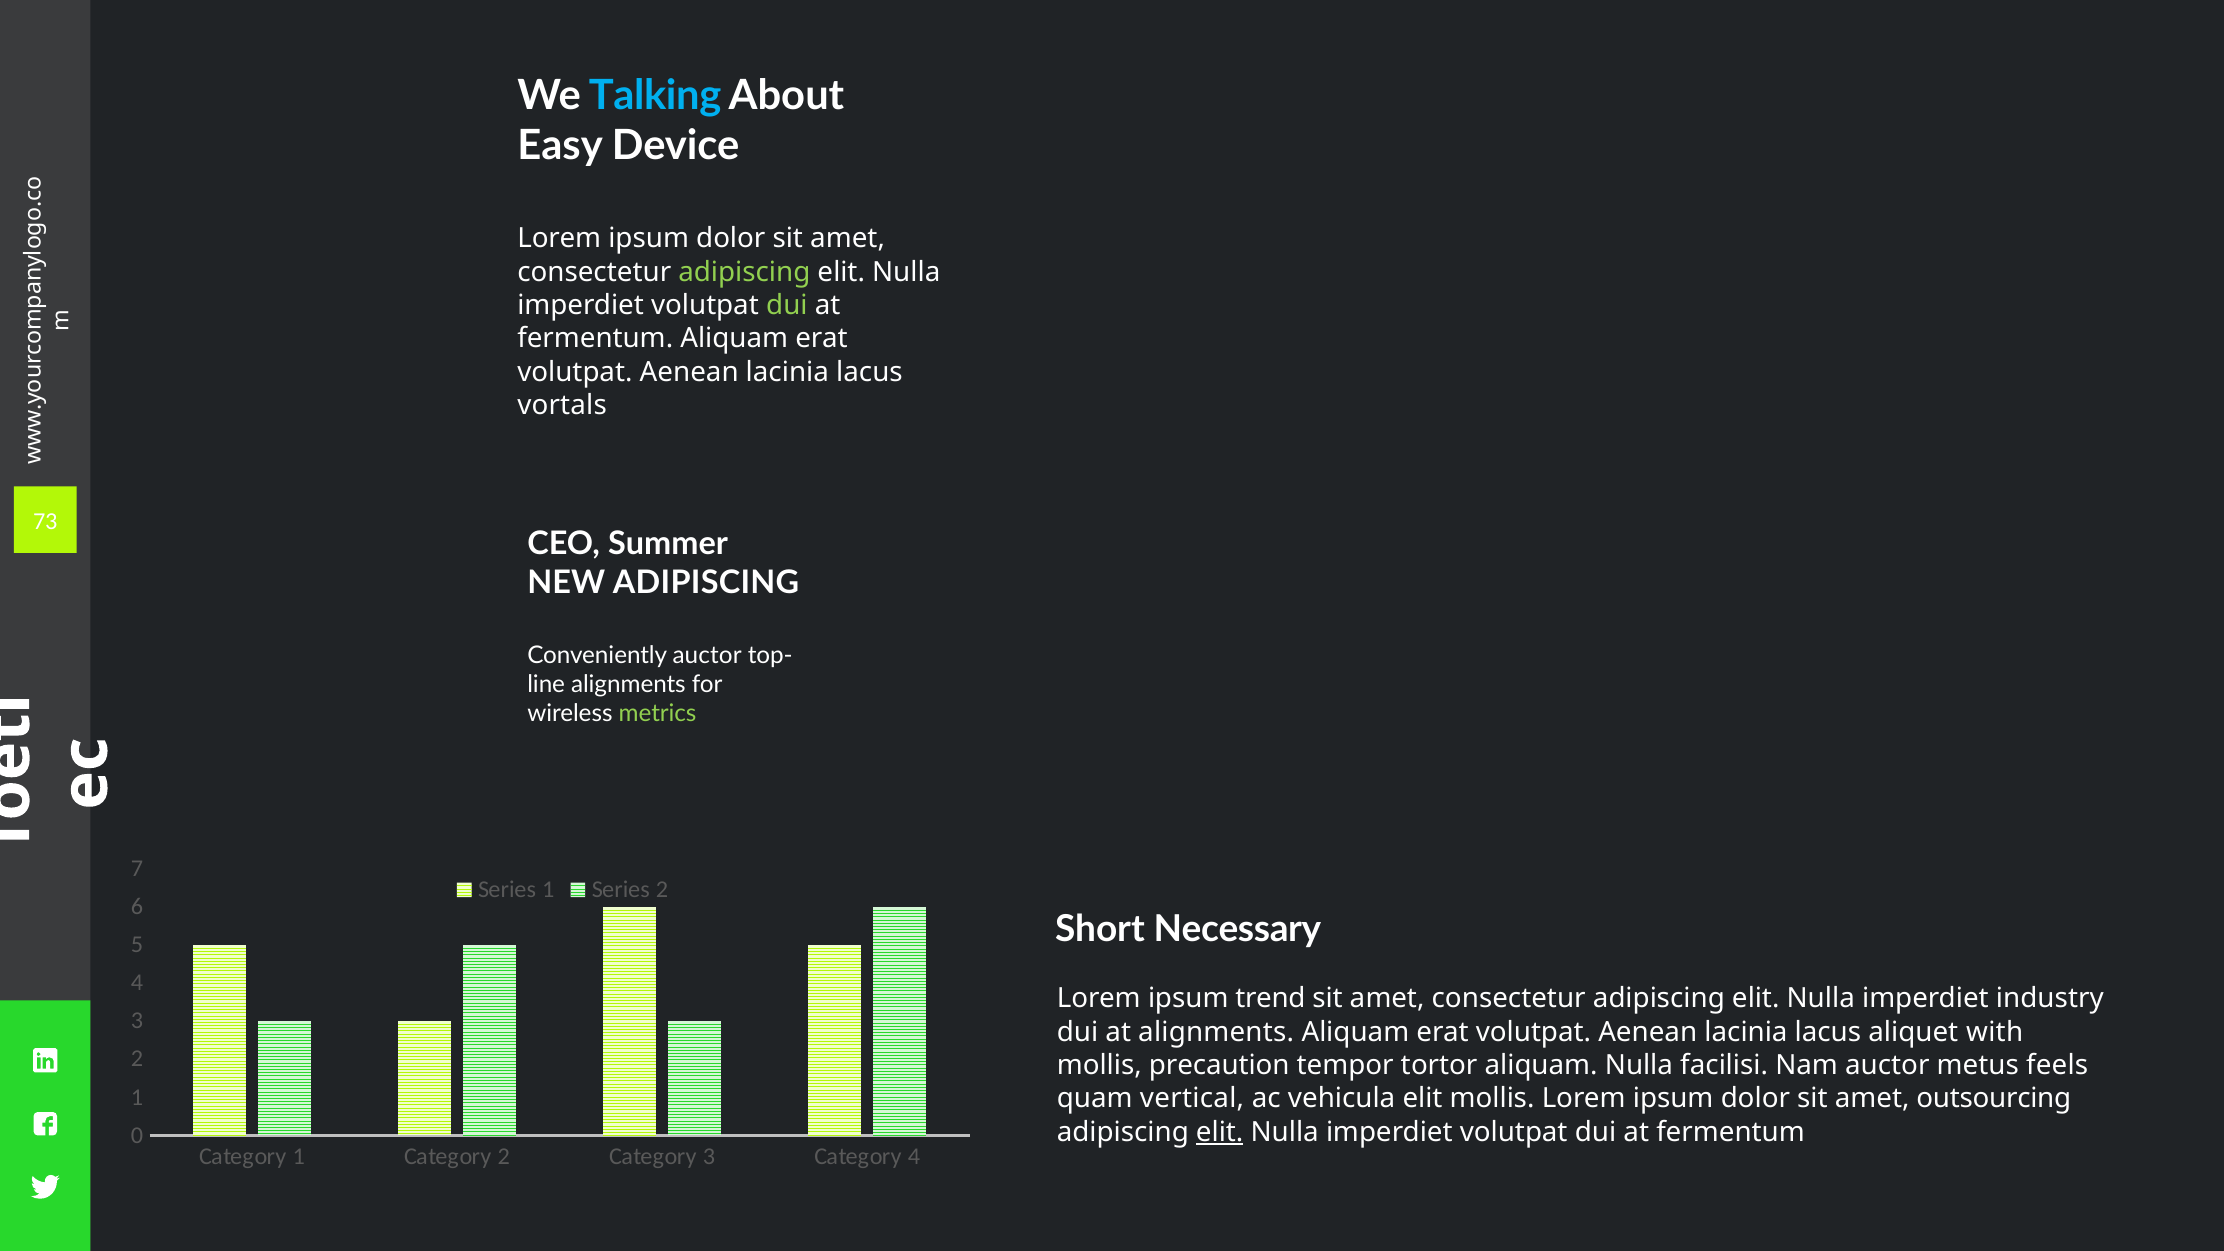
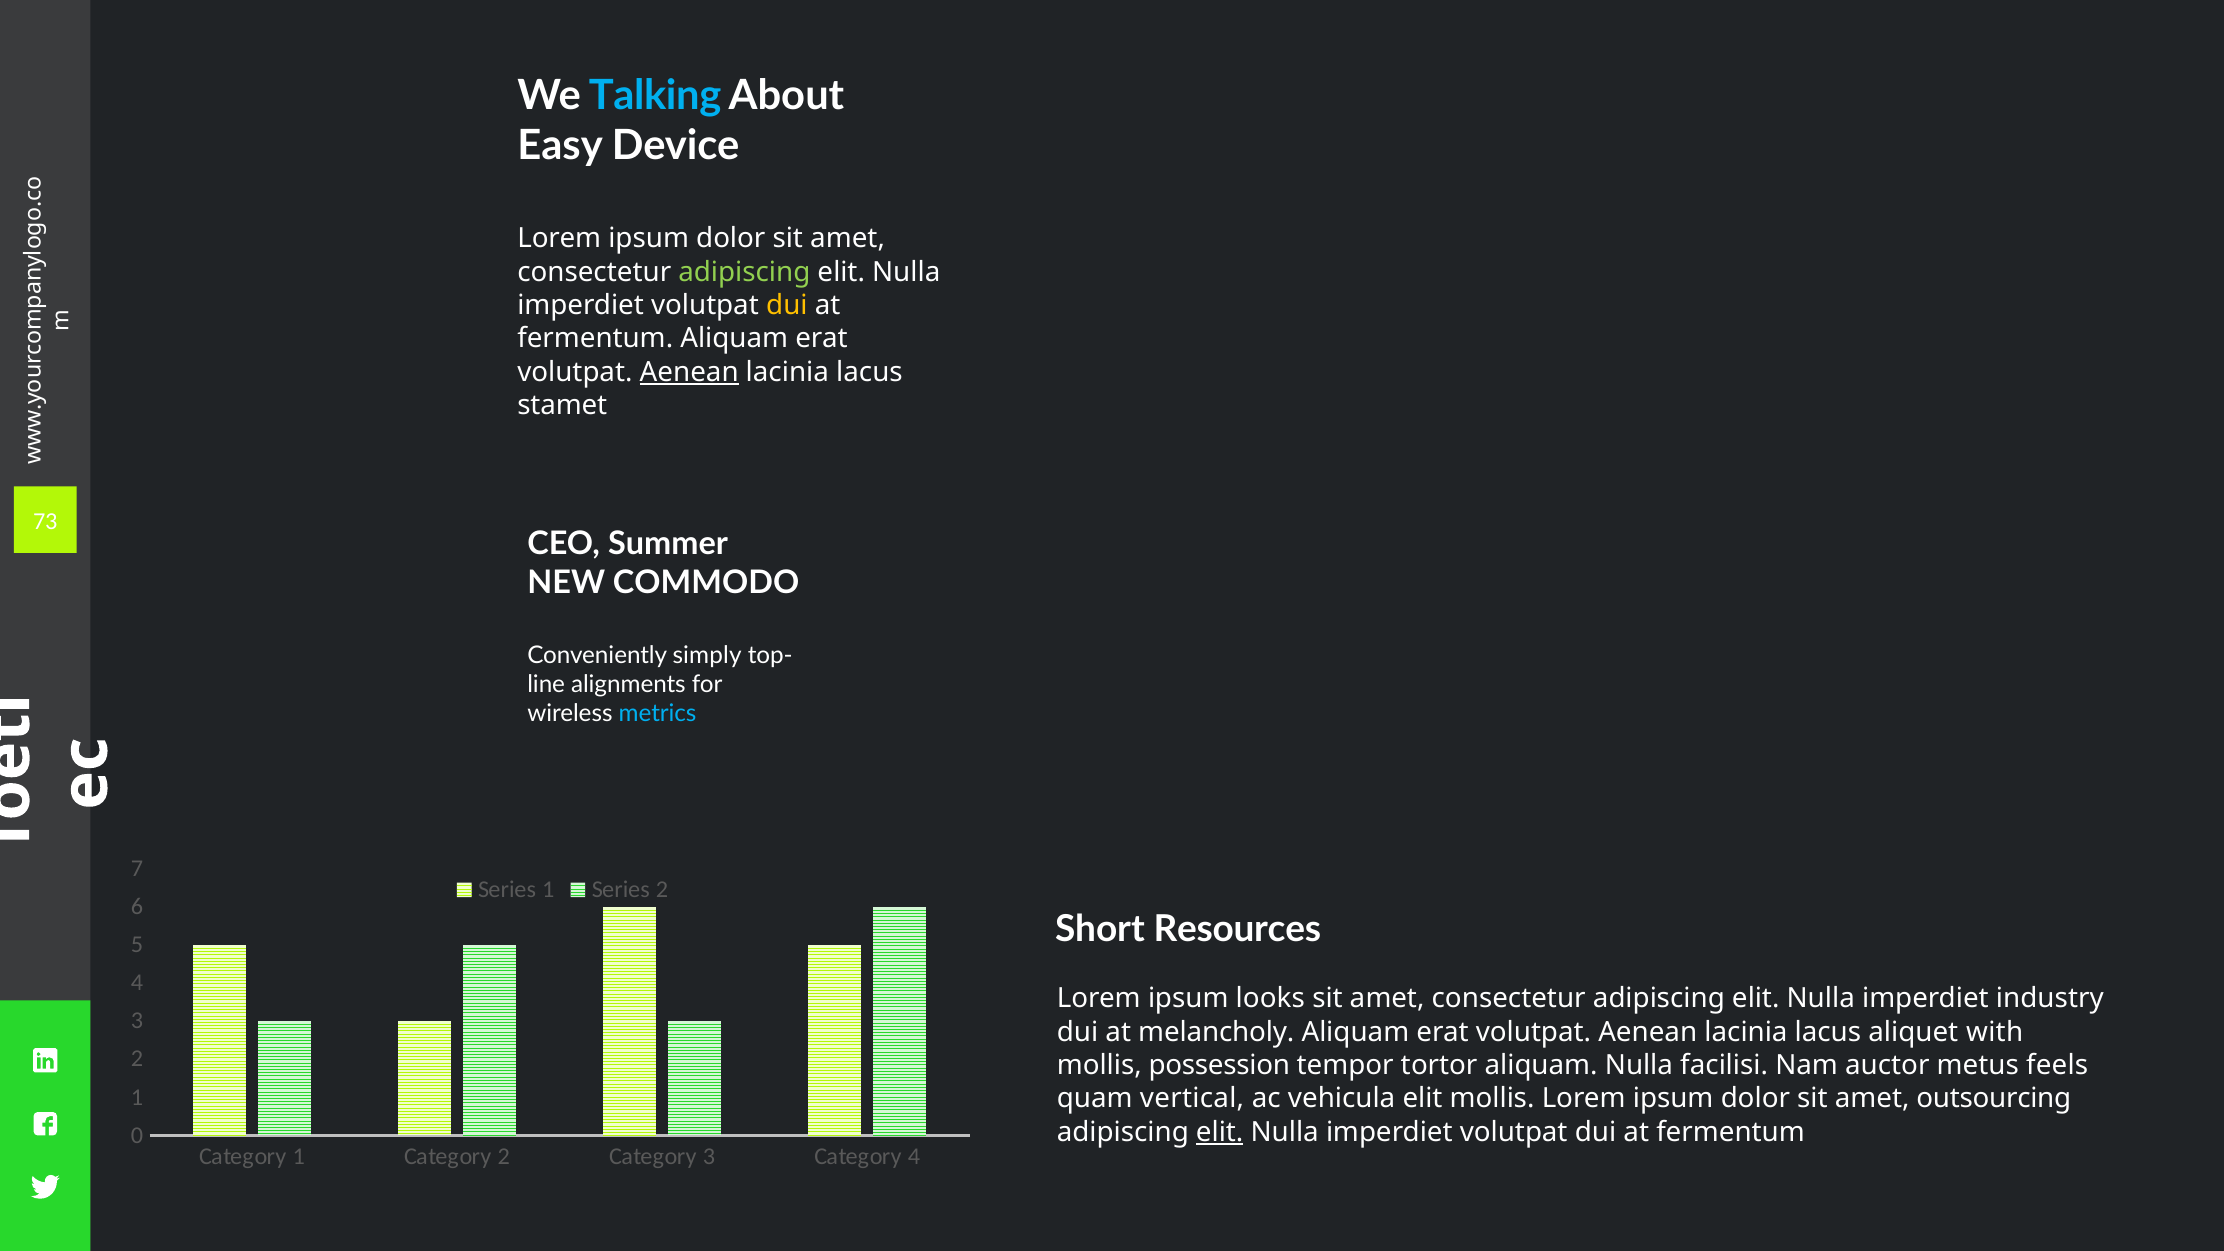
dui at (787, 305) colour: light green -> yellow
Aenean at (689, 372) underline: none -> present
vortals: vortals -> stamet
NEW ADIPISCING: ADIPISCING -> COMMODO
Conveniently auctor: auctor -> simply
metrics colour: light green -> light blue
Necessary: Necessary -> Resources
trend: trend -> looks
at alignments: alignments -> melancholy
precaution: precaution -> possession
